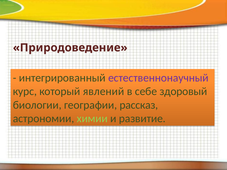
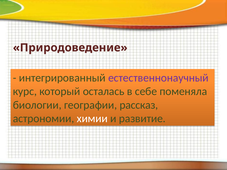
явлений: явлений -> осталась
здоровый: здоровый -> поменяла
химии colour: light green -> white
